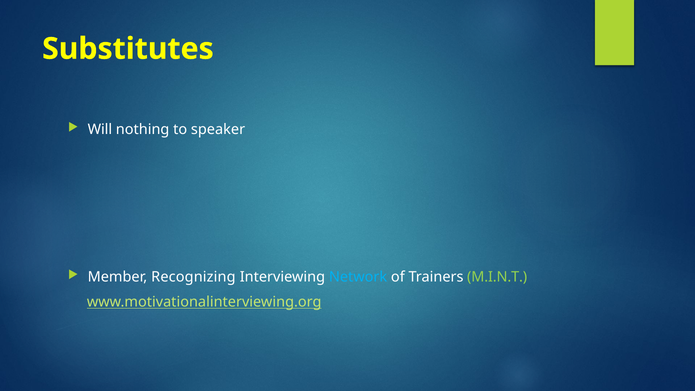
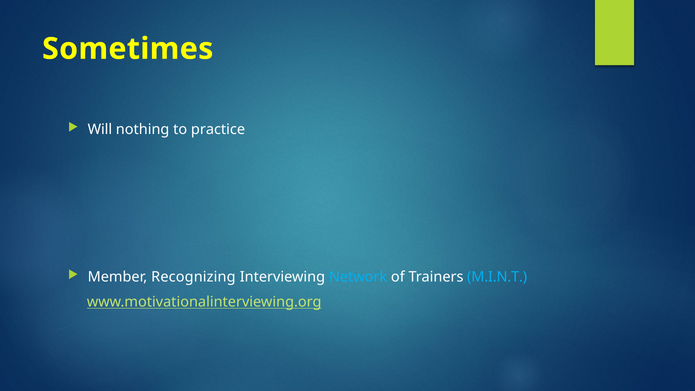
Substitutes: Substitutes -> Sometimes
speaker: speaker -> practice
M.I.N.T colour: light green -> light blue
